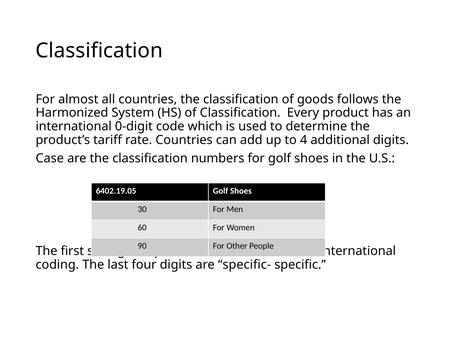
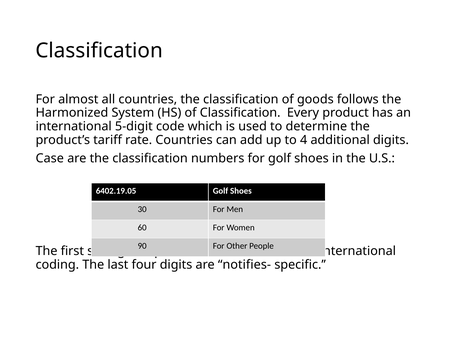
0-digit: 0-digit -> 5-digit
specific-: specific- -> notifies-
